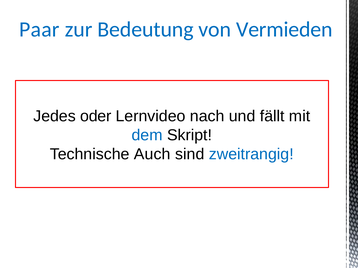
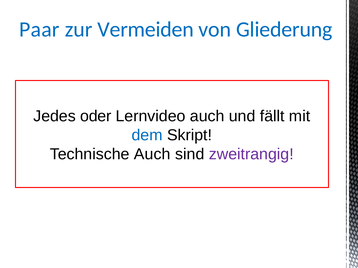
Bedeutung: Bedeutung -> Vermeiden
Vermieden: Vermieden -> Gliederung
Lernvideo nach: nach -> auch
zweitrangig colour: blue -> purple
